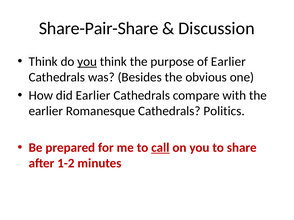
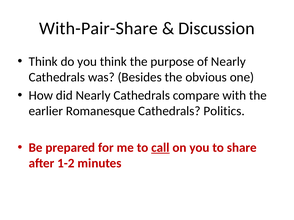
Share-Pair-Share: Share-Pair-Share -> With-Pair-Share
you at (87, 62) underline: present -> none
of Earlier: Earlier -> Nearly
did Earlier: Earlier -> Nearly
